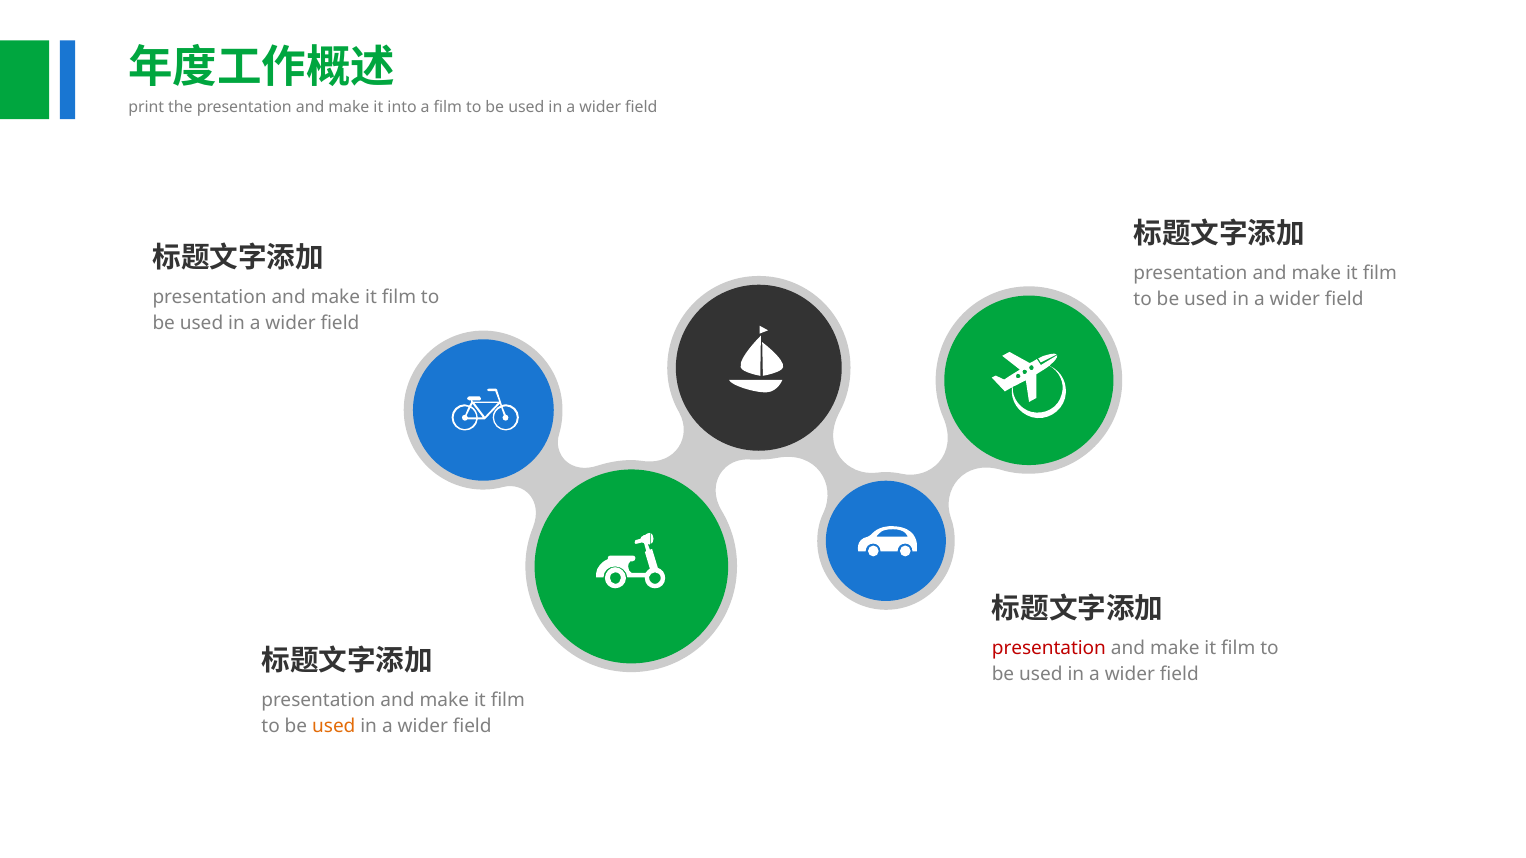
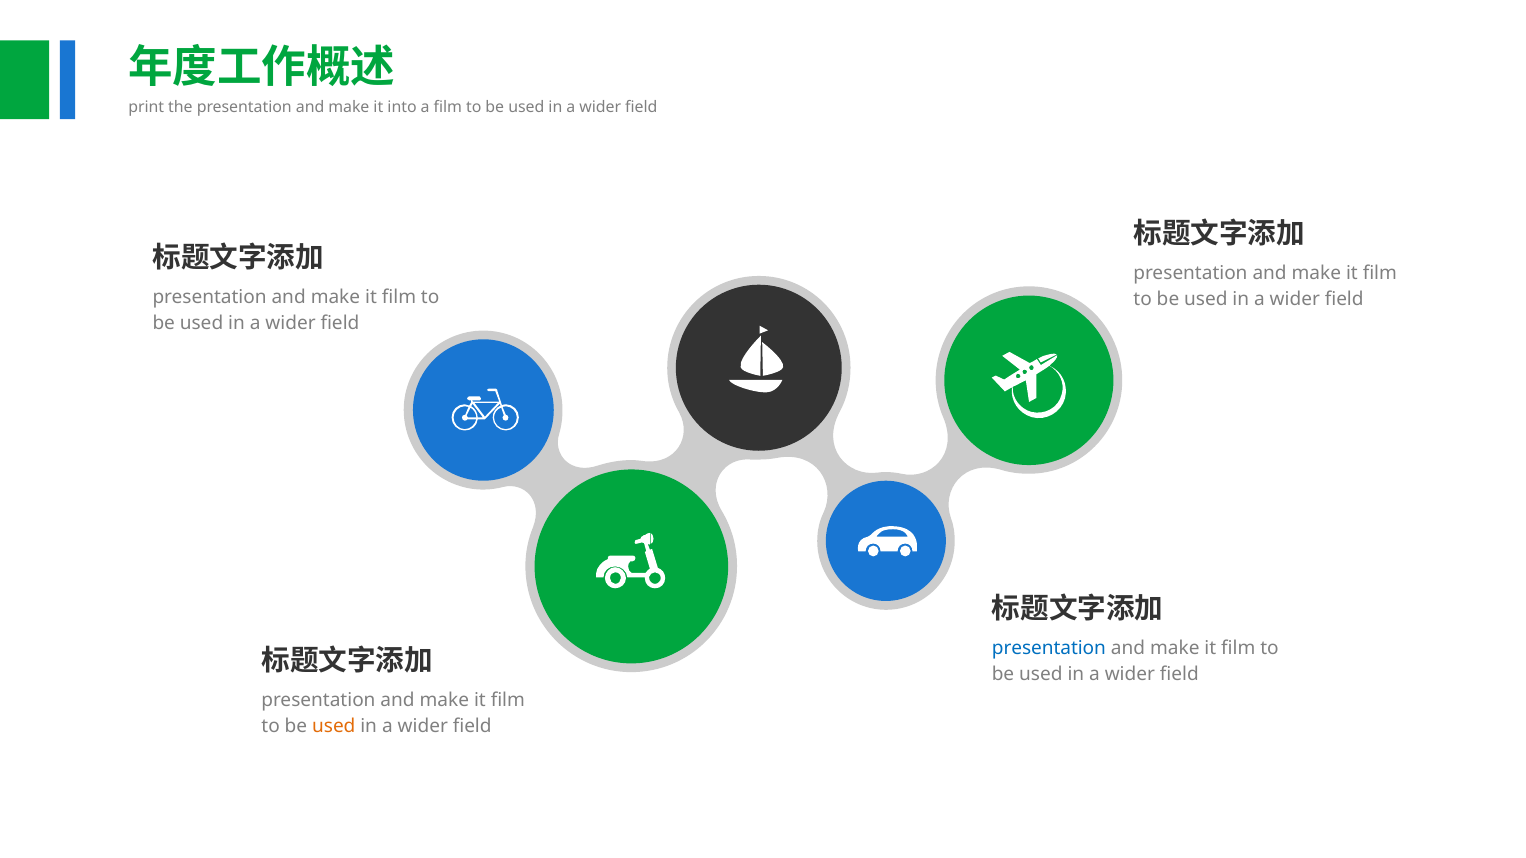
presentation at (1049, 649) colour: red -> blue
